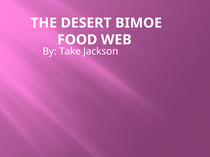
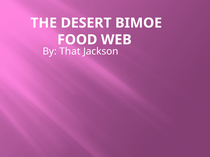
Take: Take -> That
